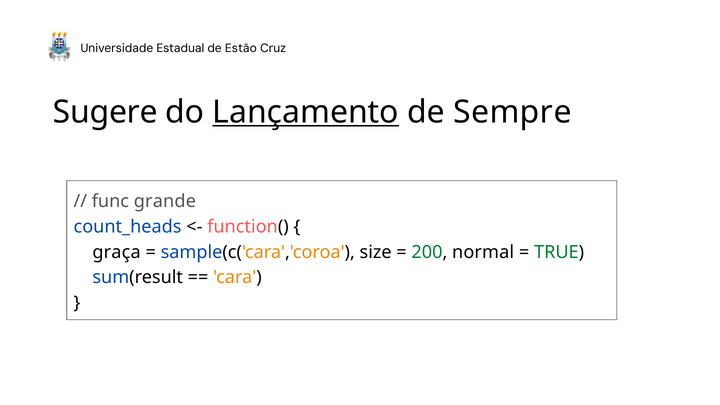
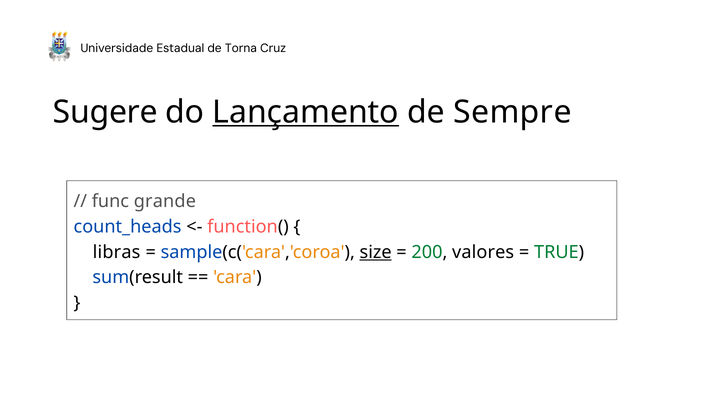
Estão: Estão -> Torna
graça: graça -> libras
size underline: none -> present
normal: normal -> valores
